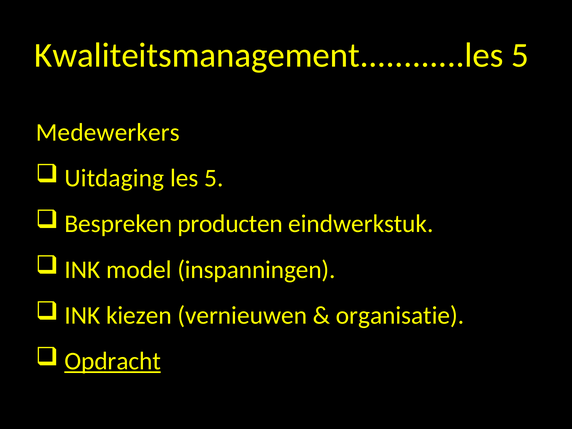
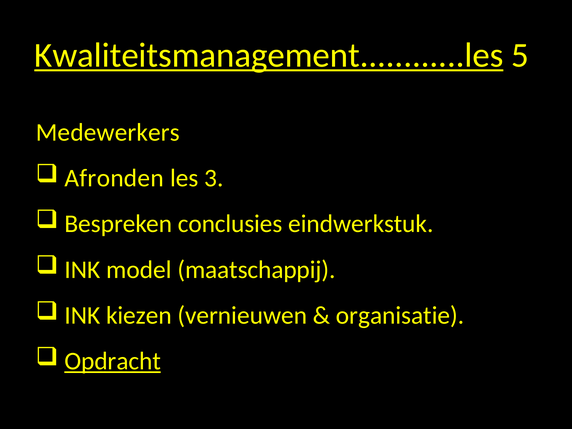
Kwaliteitsmanagement............les underline: none -> present
Uitdaging: Uitdaging -> Afronden
les 5: 5 -> 3
producten: producten -> conclusies
inspanningen: inspanningen -> maatschappij
